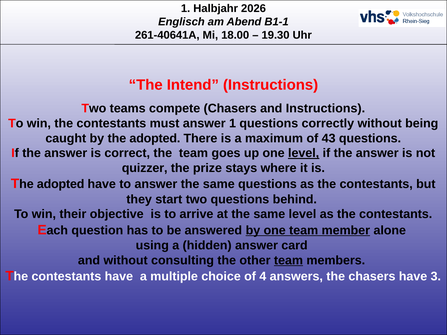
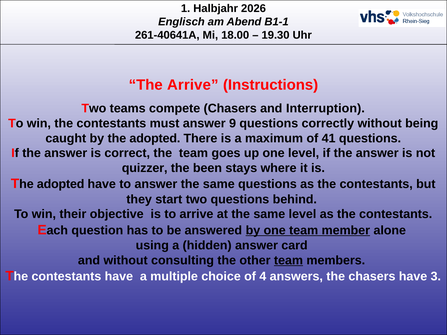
The Intend: Intend -> Arrive
and Instructions: Instructions -> Interruption
answer 1: 1 -> 9
43: 43 -> 41
level at (304, 153) underline: present -> none
prize: prize -> been
